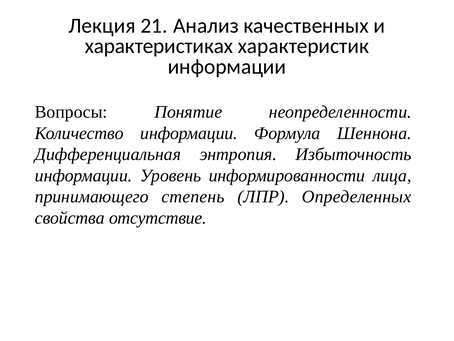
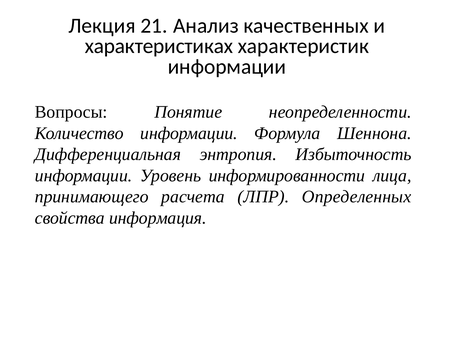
степень: степень -> расчета
отсутствие: отсутствие -> информация
